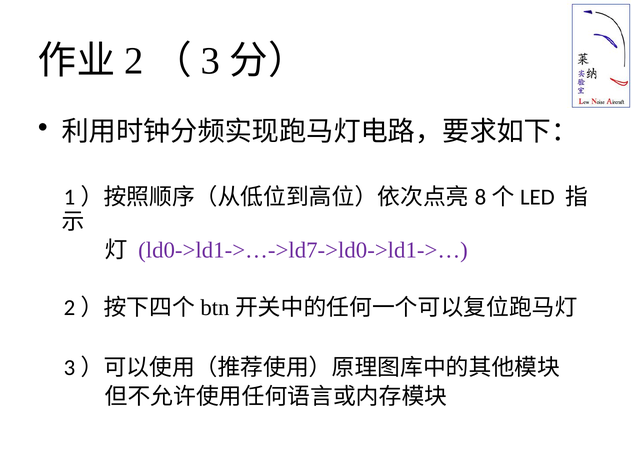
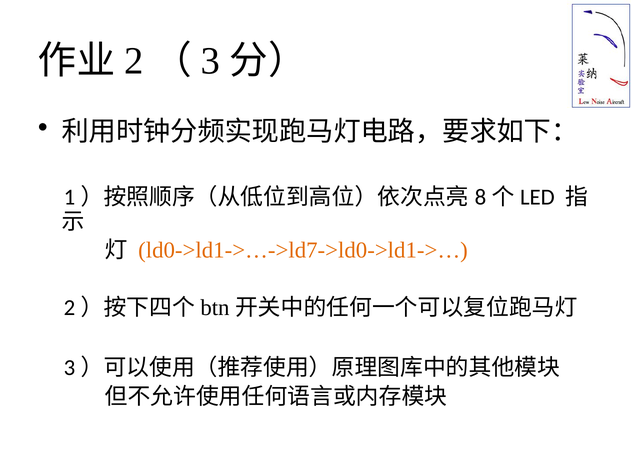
ld0->ld1->…->ld7->ld0->ld1->… colour: purple -> orange
